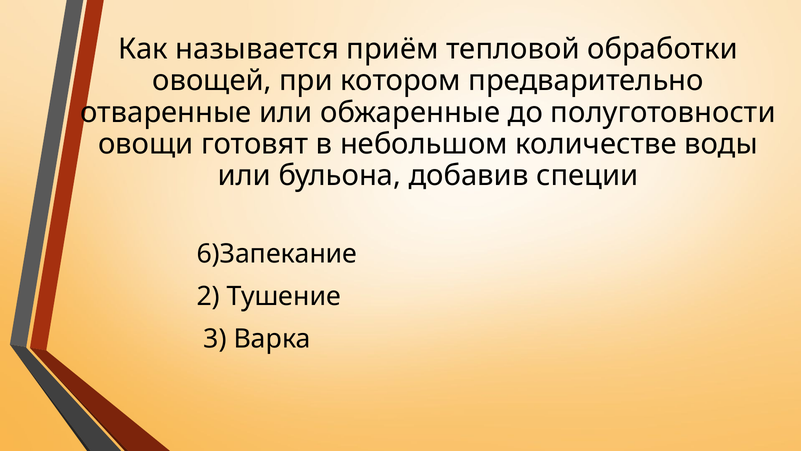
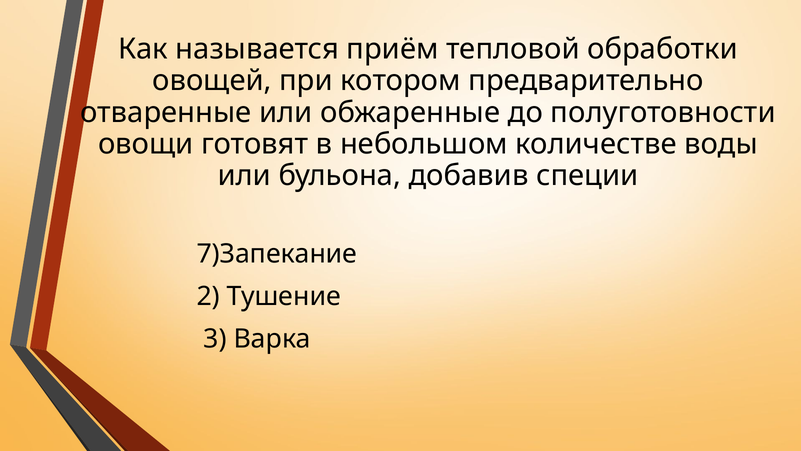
6)Запекание: 6)Запекание -> 7)Запекание
